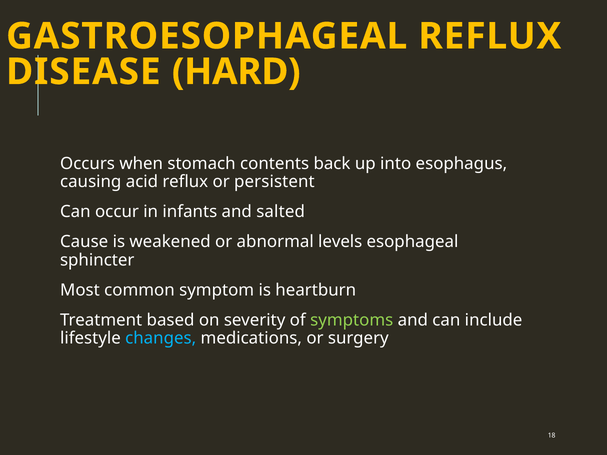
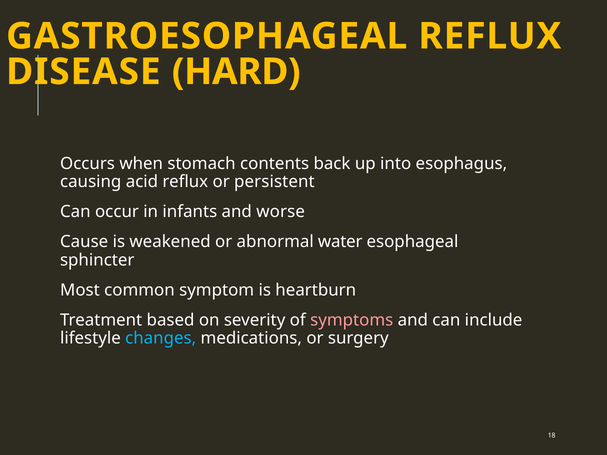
salted: salted -> worse
levels: levels -> water
symptoms colour: light green -> pink
